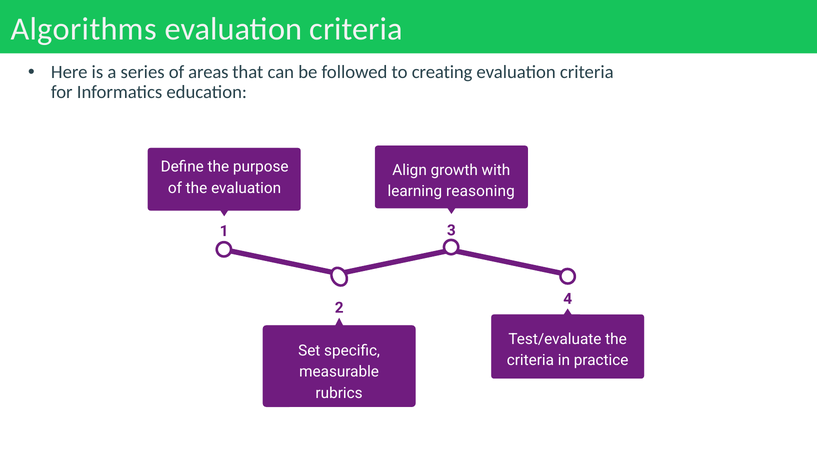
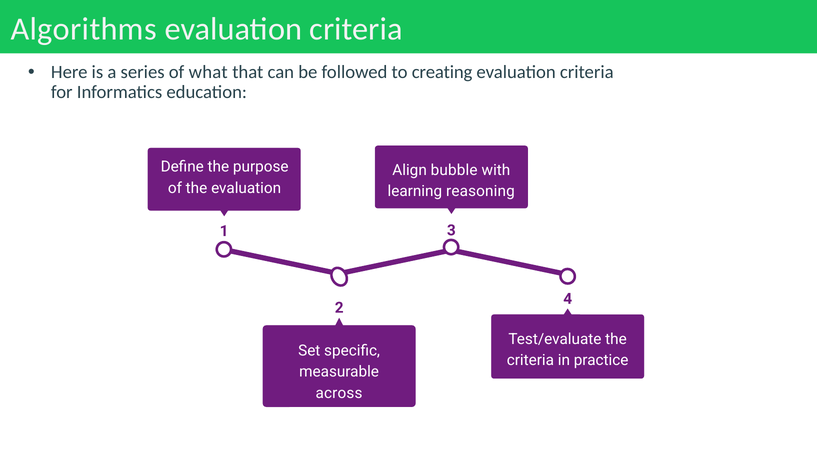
areas: areas -> what
growth: growth -> bubble
rubrics: rubrics -> across
